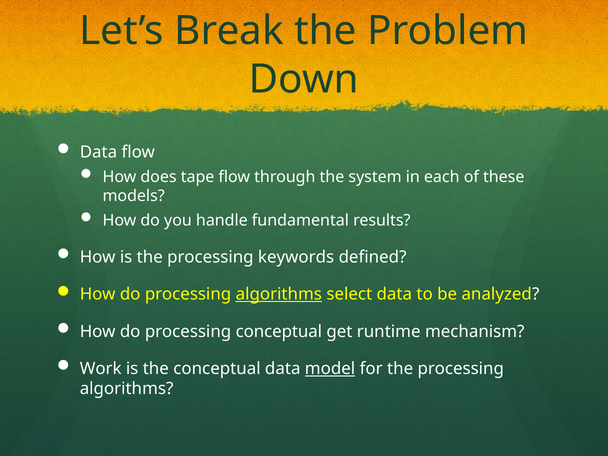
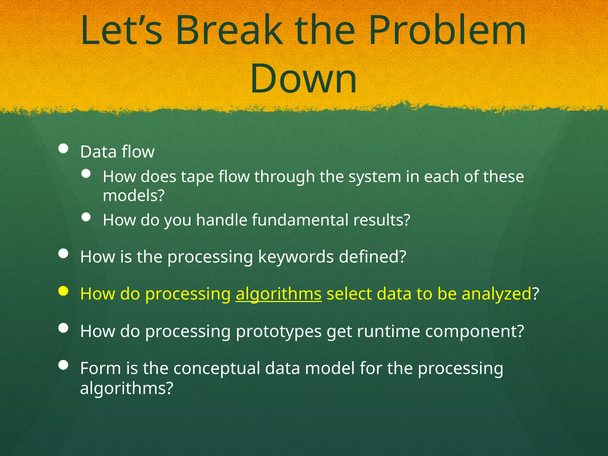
processing conceptual: conceptual -> prototypes
mechanism: mechanism -> component
Work: Work -> Form
model underline: present -> none
